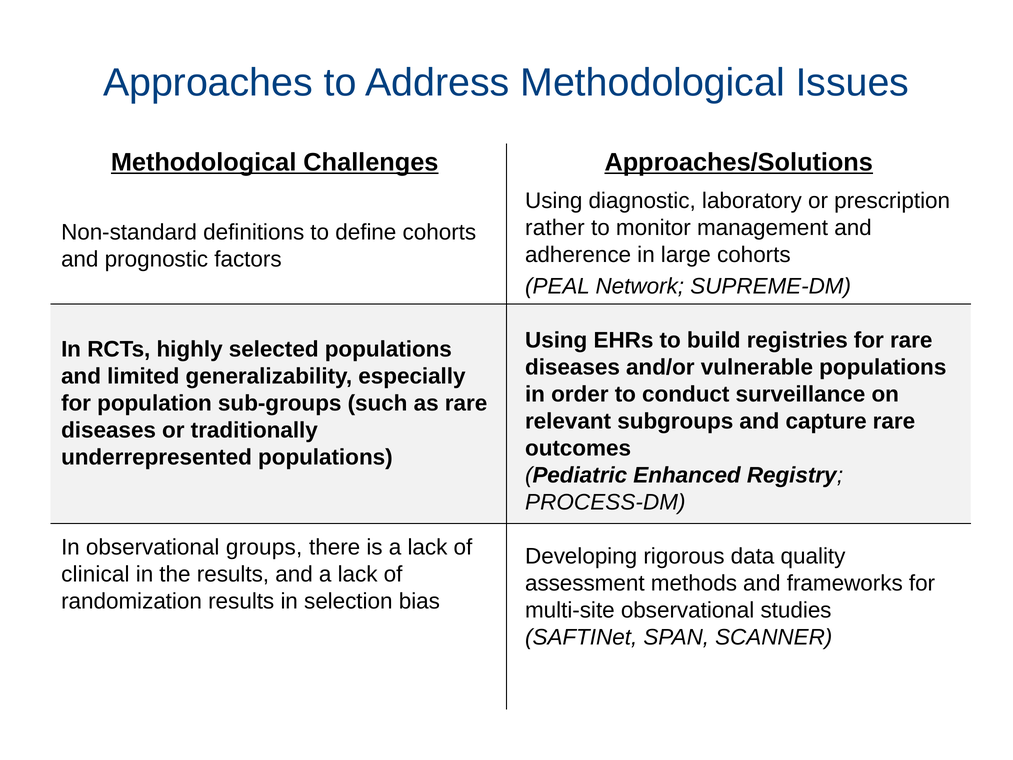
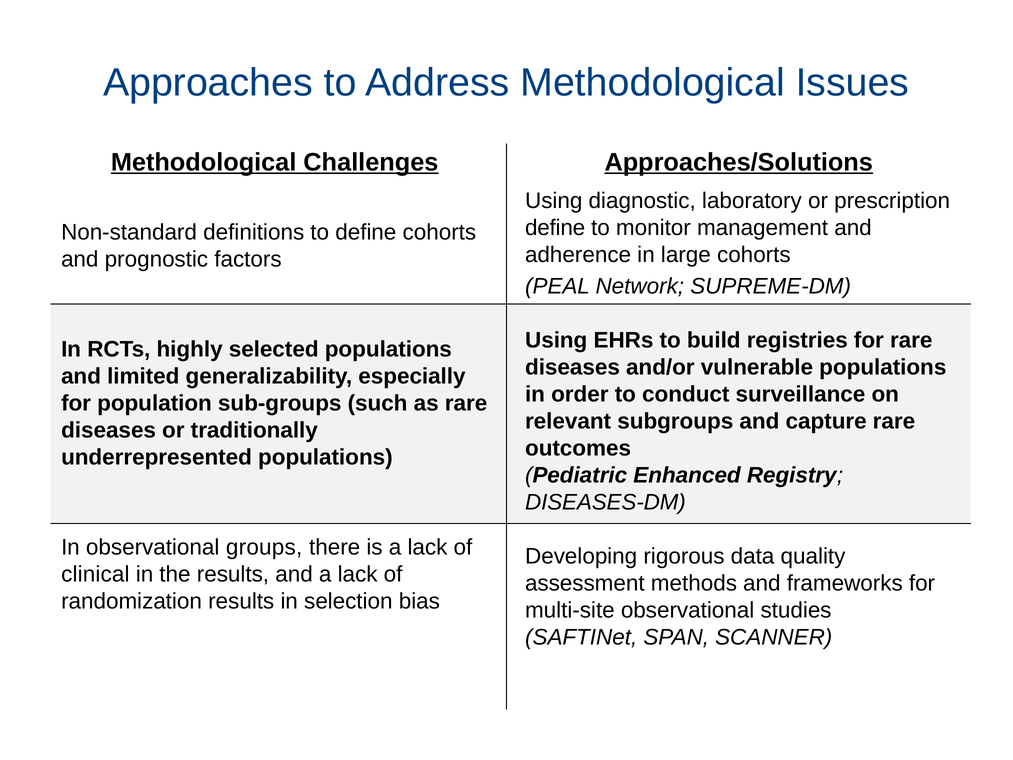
rather at (555, 228): rather -> define
PROCESS-DM: PROCESS-DM -> DISEASES-DM
